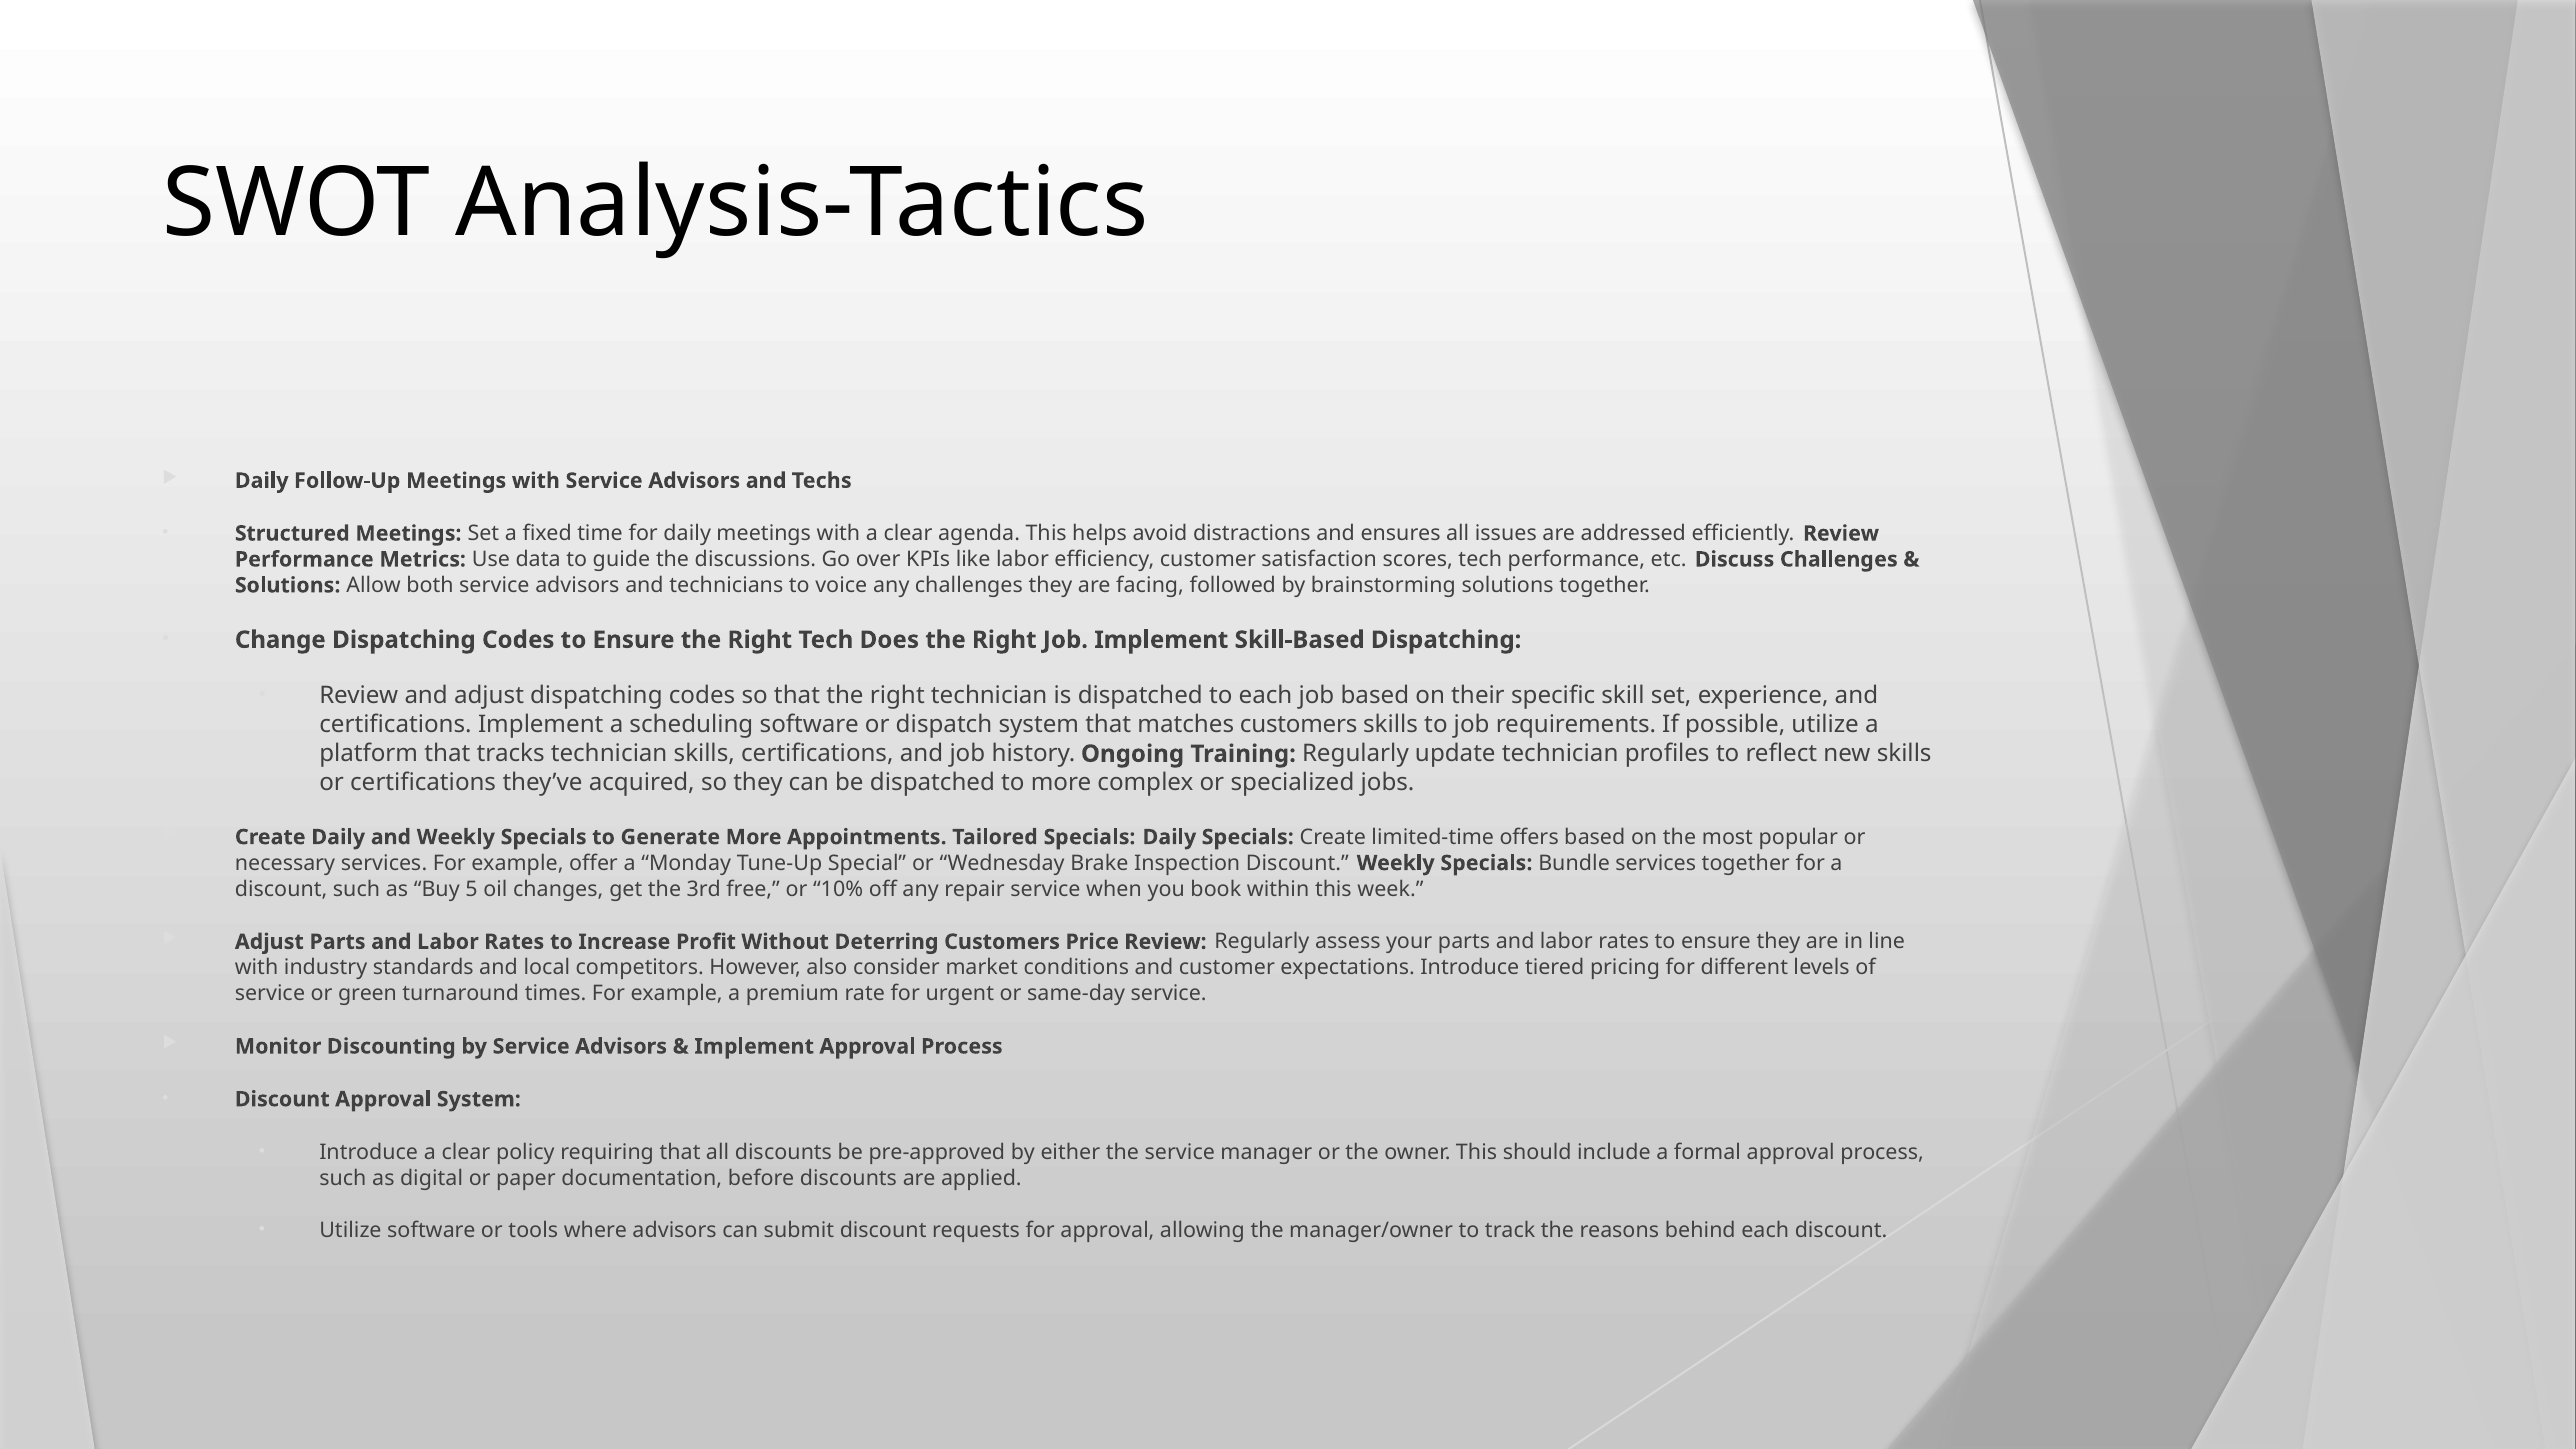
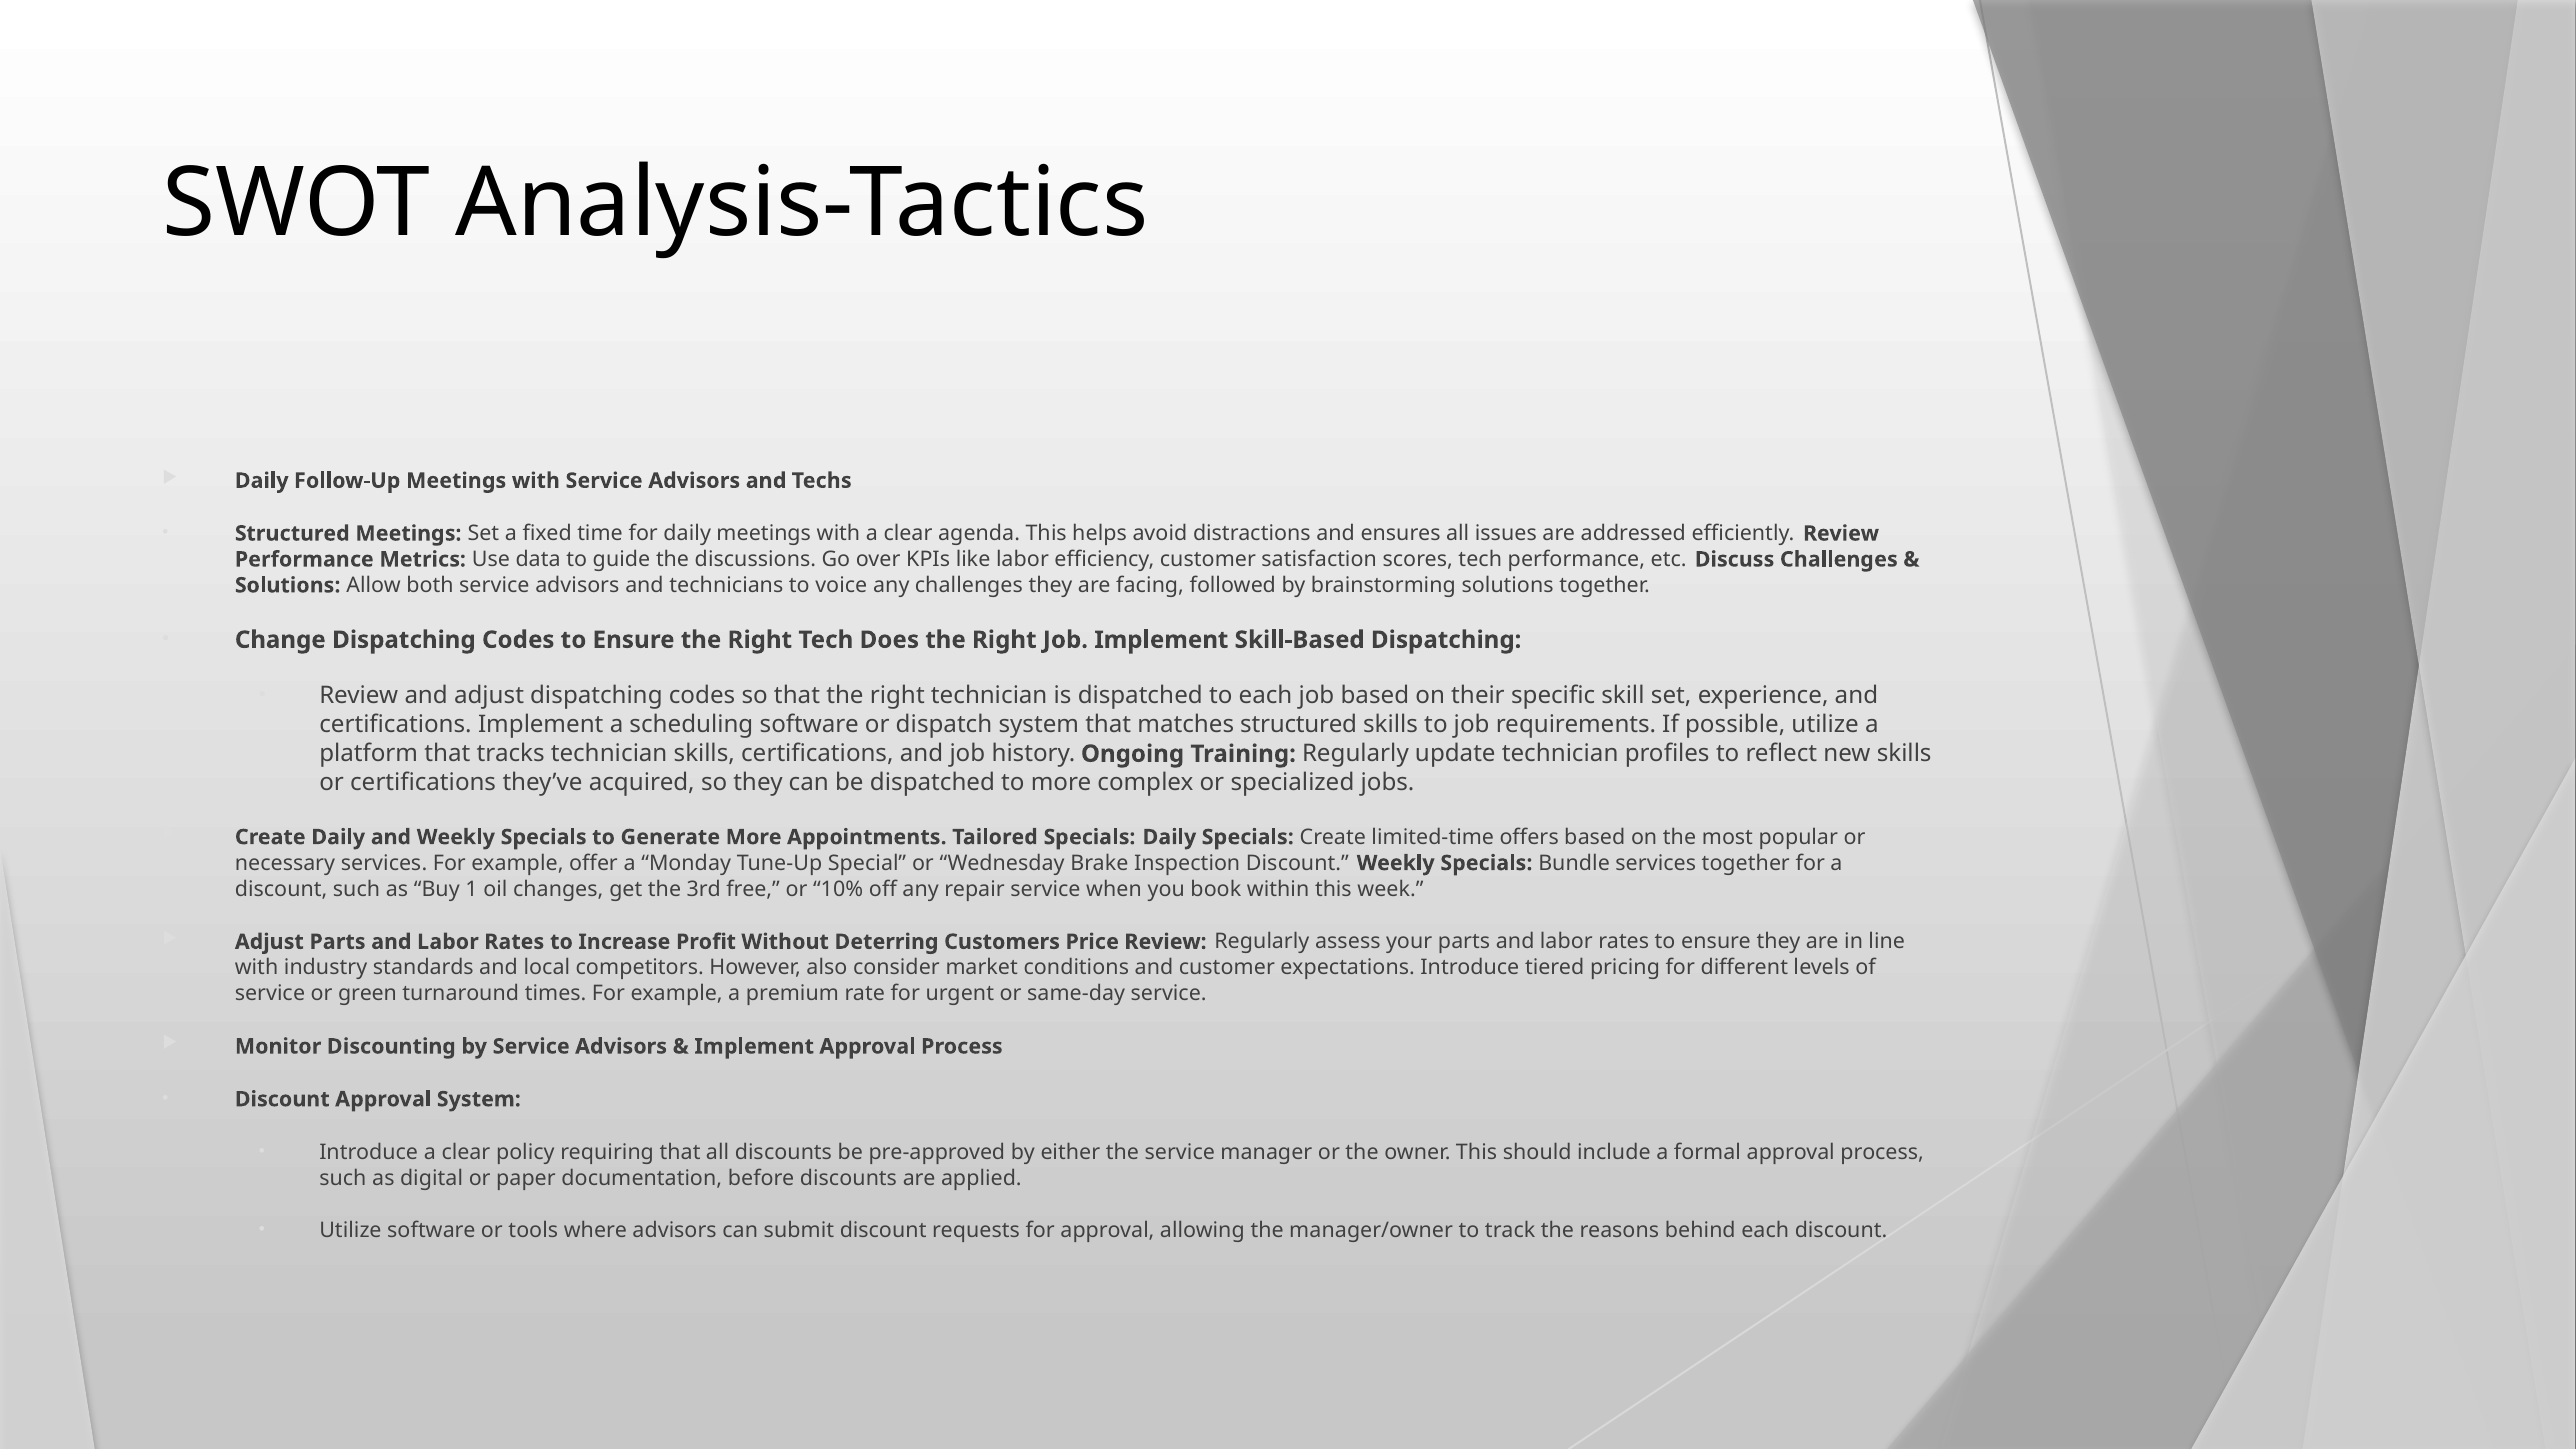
matches customers: customers -> structured
5: 5 -> 1
